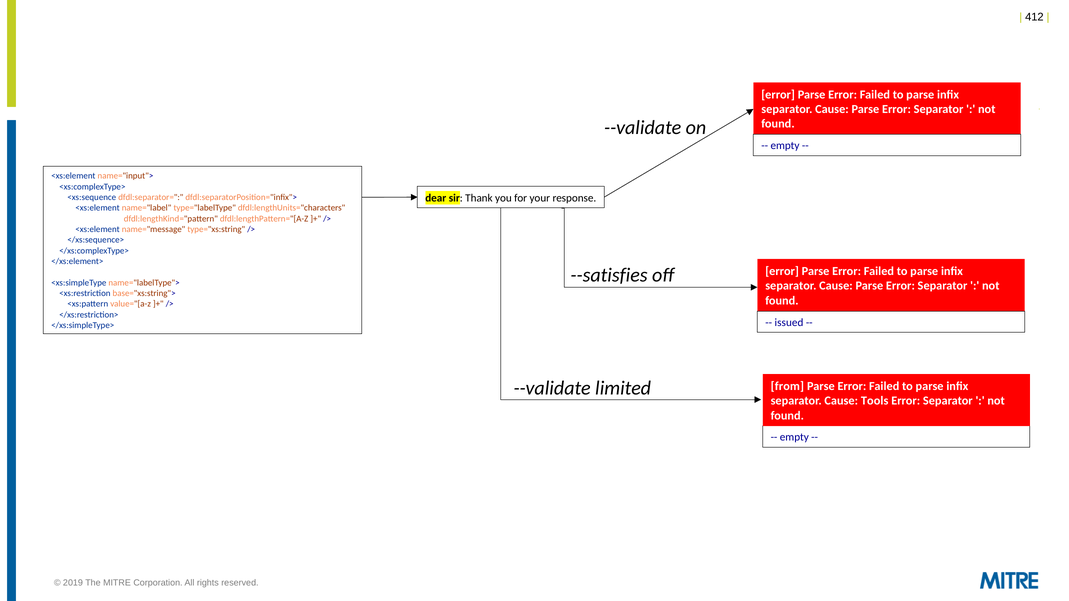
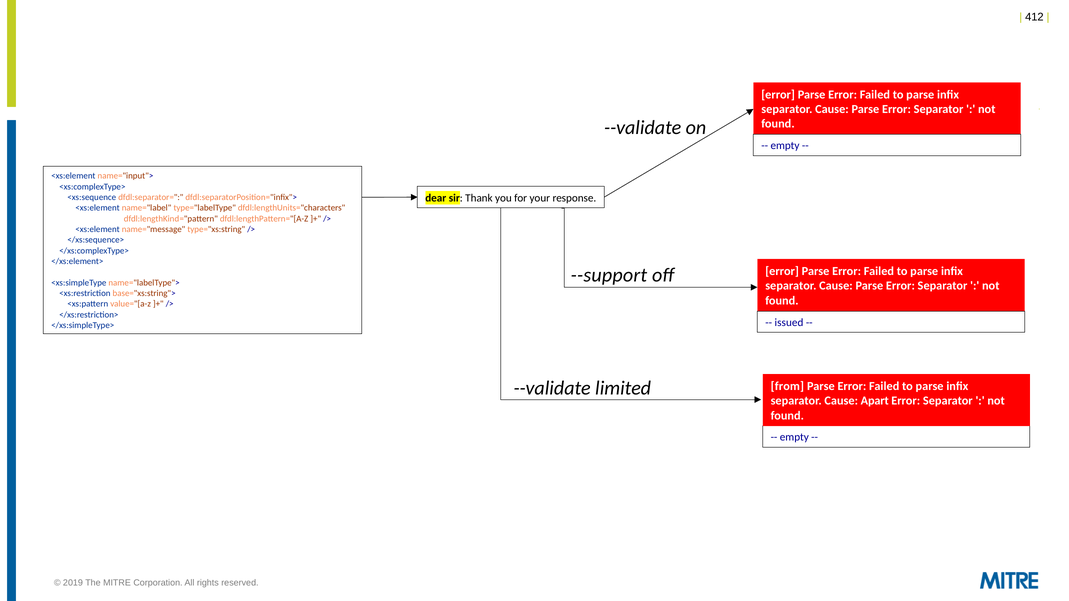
--satisfies: --satisfies -> --support
Tools: Tools -> Apart
